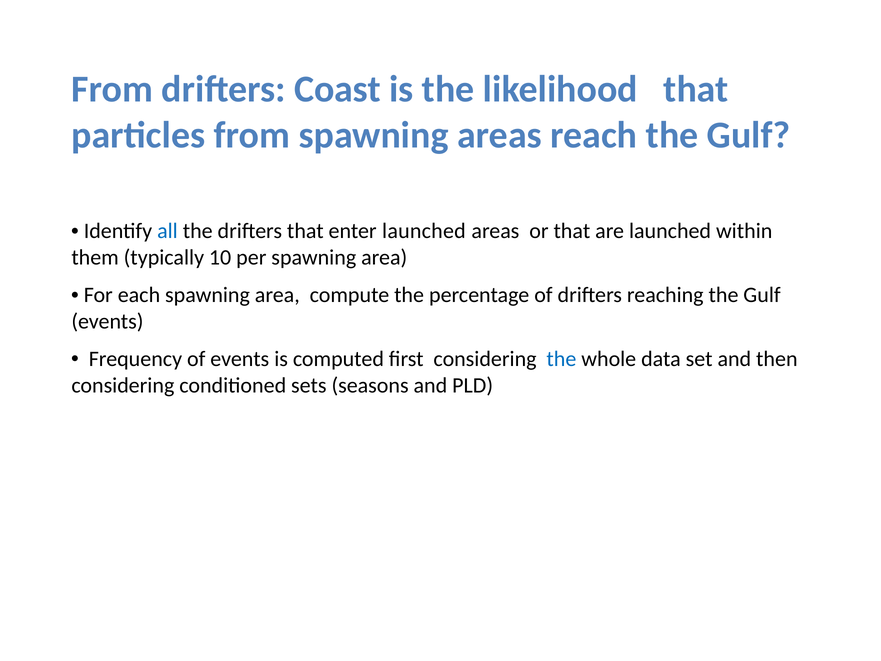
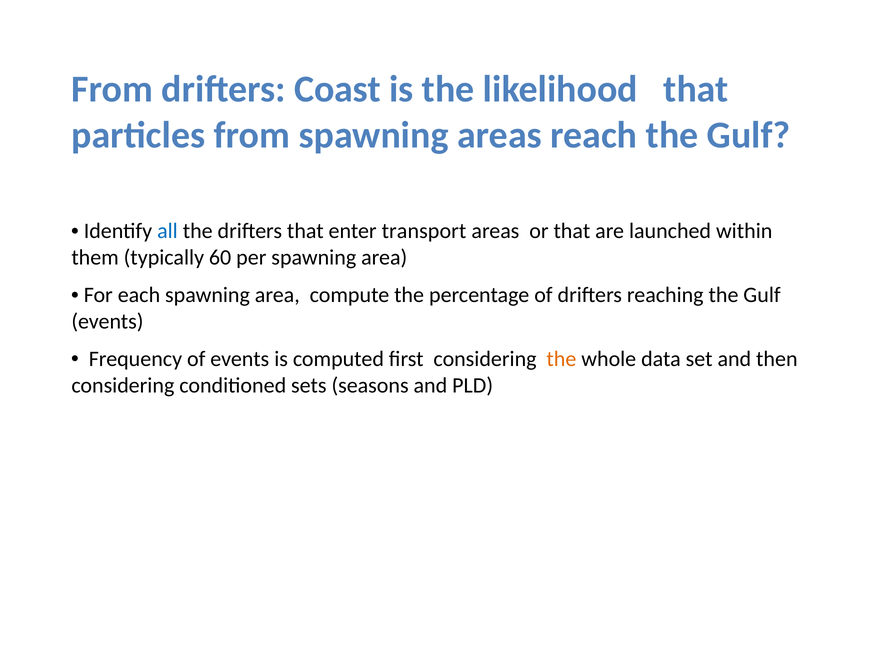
enter launched: launched -> transport
10: 10 -> 60
the at (561, 359) colour: blue -> orange
